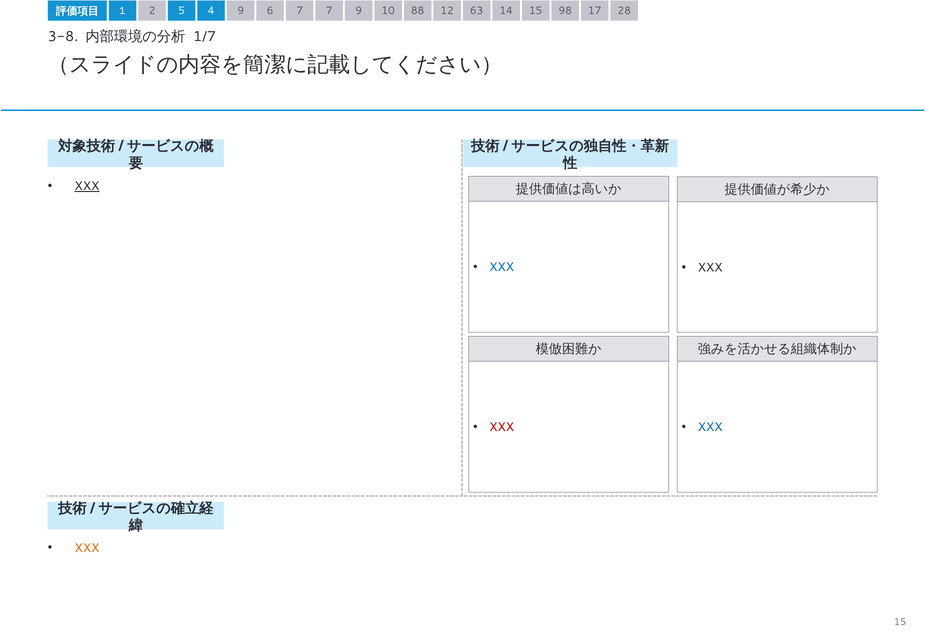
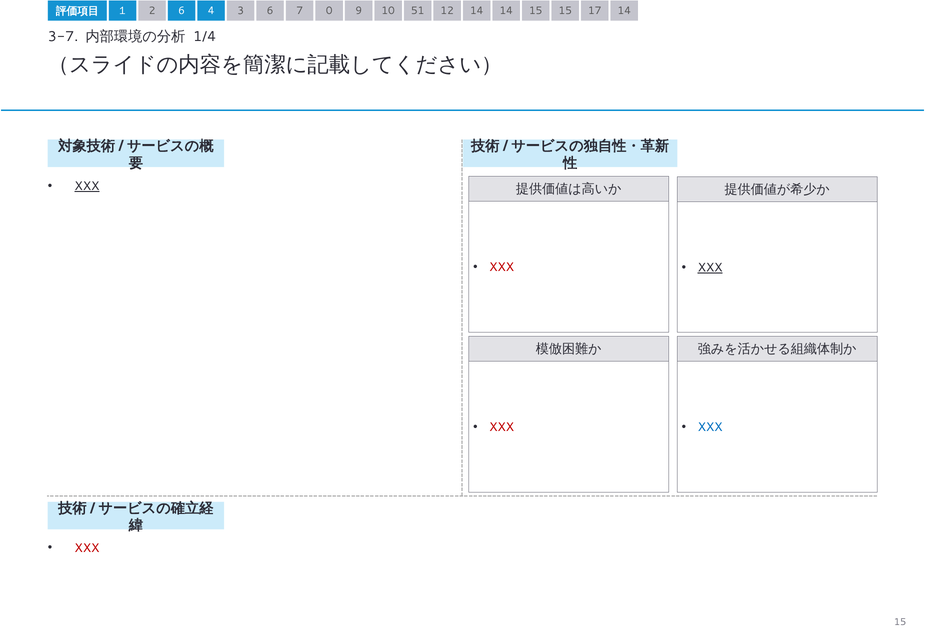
2 5: 5 -> 6
4 9: 9 -> 3
7 7: 7 -> 0
88: 88 -> 51
12 63: 63 -> 14
15 98: 98 -> 15
17 28: 28 -> 14
3-8: 3-8 -> 3-7
1/7: 1/7 -> 1/4
XXX at (502, 268) colour: blue -> red
XXX at (710, 268) underline: none -> present
XXX at (87, 548) colour: orange -> red
